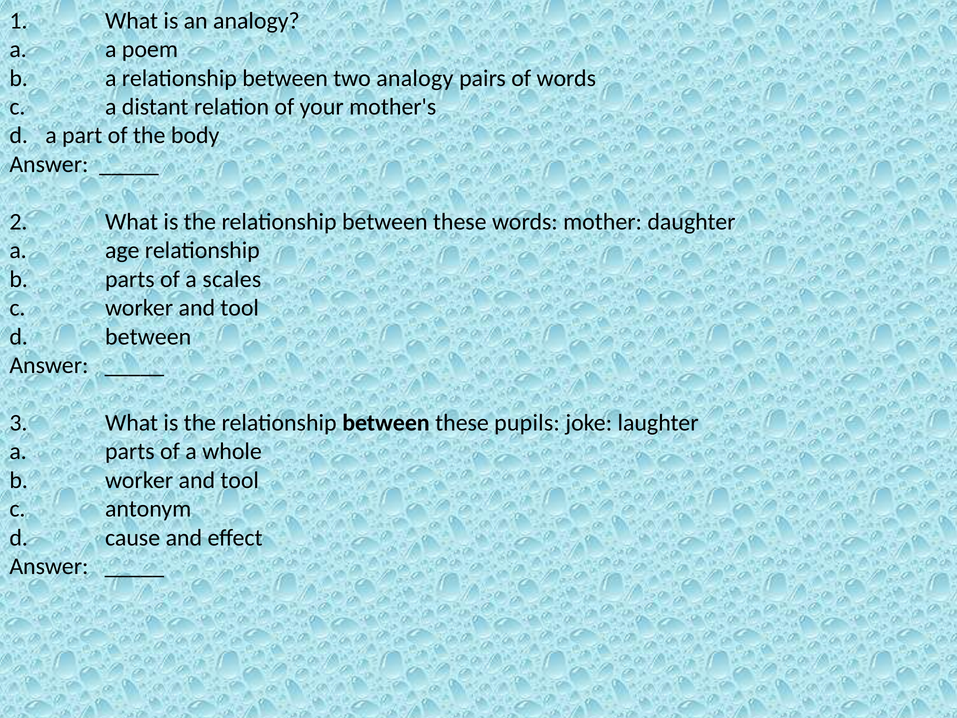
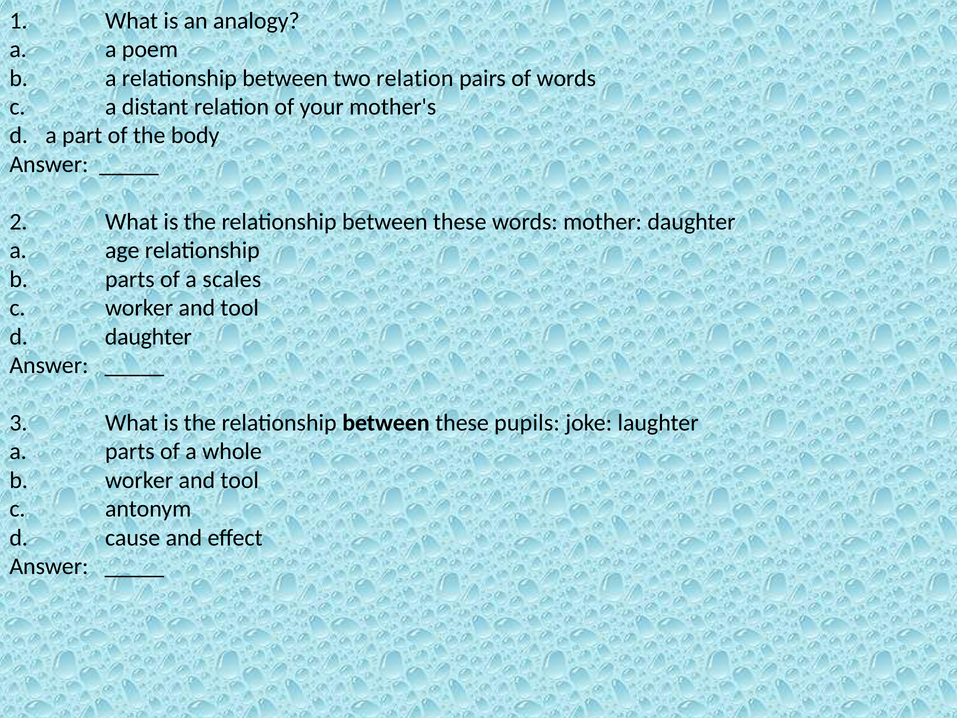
two analogy: analogy -> relation
d between: between -> daughter
